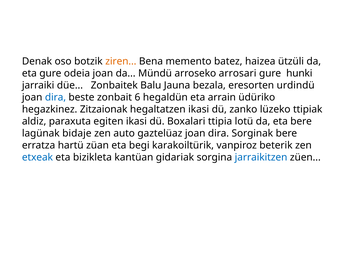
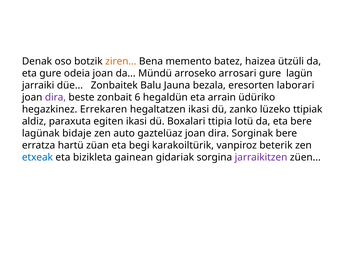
hunki: hunki -> lagün
urdindü: urdindü -> laborari
dira at (55, 97) colour: blue -> purple
Zitzaionak: Zitzaionak -> Errekaren
kantüan: kantüan -> gainean
jarraikitzen colour: blue -> purple
